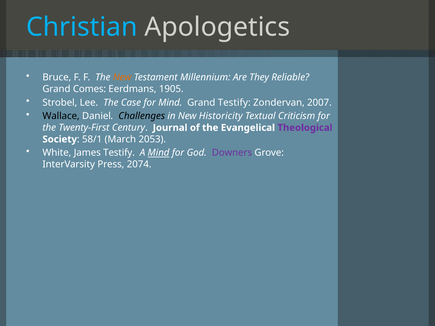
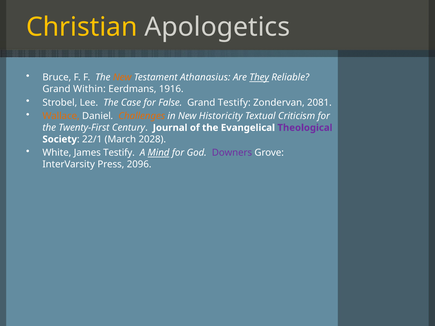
Christian colour: light blue -> yellow
Millennium: Millennium -> Athanasius
They underline: none -> present
Comes: Comes -> Within
1905: 1905 -> 1916
for Mind: Mind -> False
2007: 2007 -> 2081
Wallace colour: black -> orange
Challenges colour: black -> orange
58/1: 58/1 -> 22/1
2053: 2053 -> 2028
2074: 2074 -> 2096
